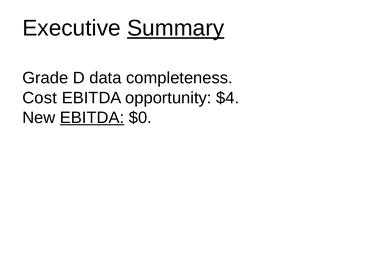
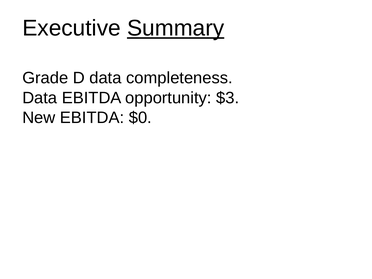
Cost at (40, 98): Cost -> Data
$4: $4 -> $3
EBITDA at (92, 118) underline: present -> none
